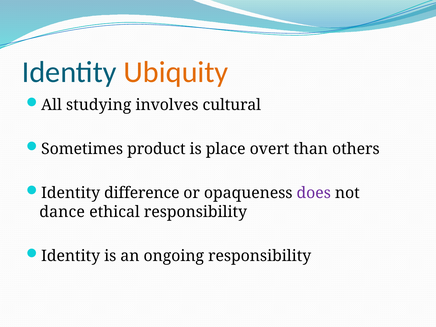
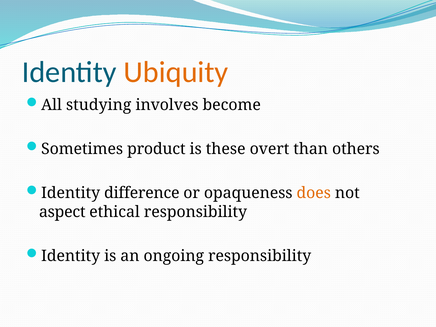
cultural: cultural -> become
place: place -> these
does colour: purple -> orange
dance: dance -> aspect
